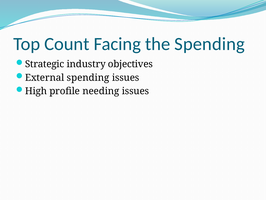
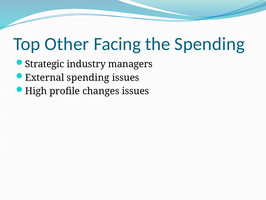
Count: Count -> Other
objectives: objectives -> managers
needing: needing -> changes
